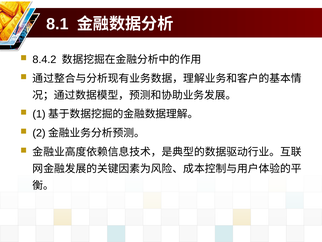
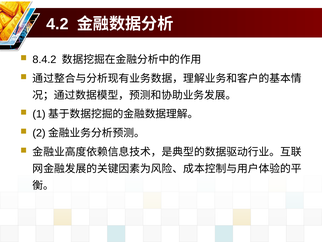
8.1: 8.1 -> 4.2
